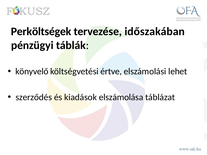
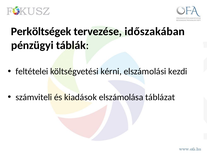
könyvelő: könyvelő -> feltételei
értve: értve -> kérni
lehet: lehet -> kezdi
szerződés: szerződés -> számviteli
